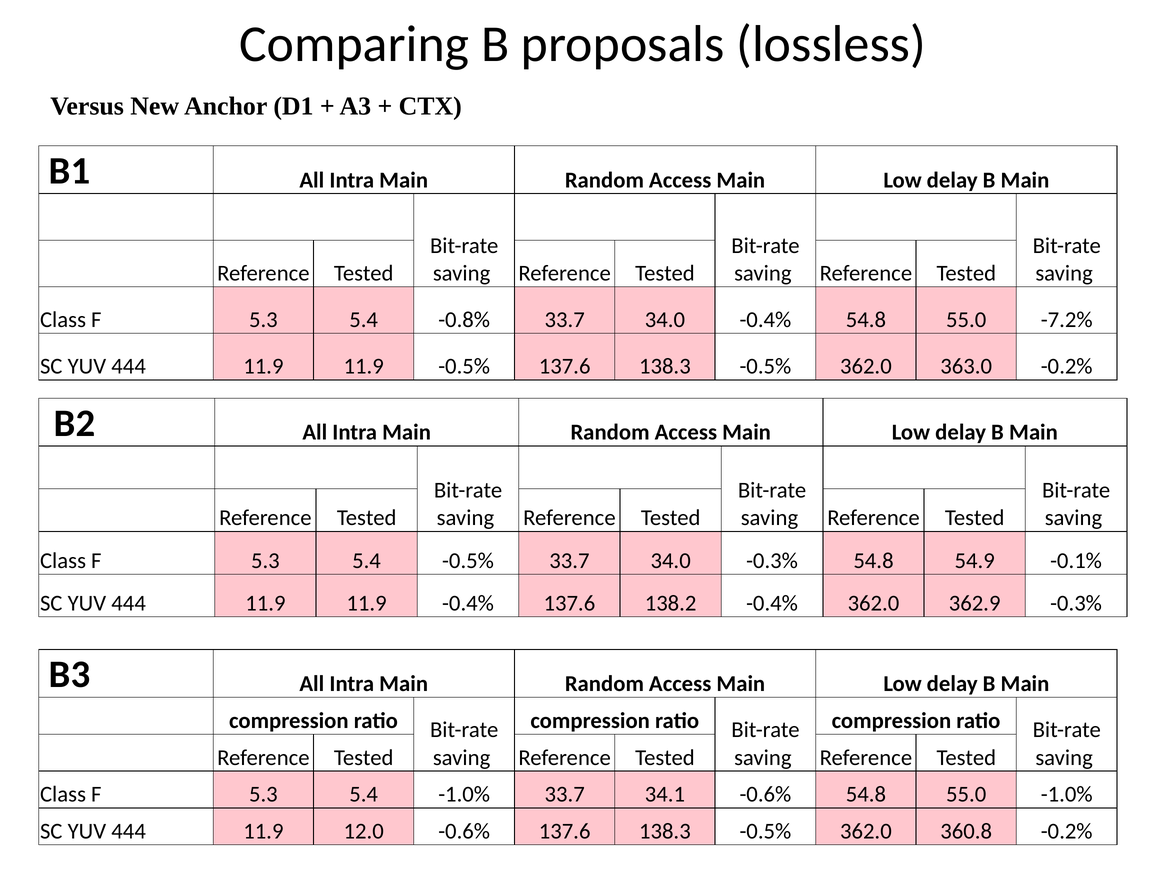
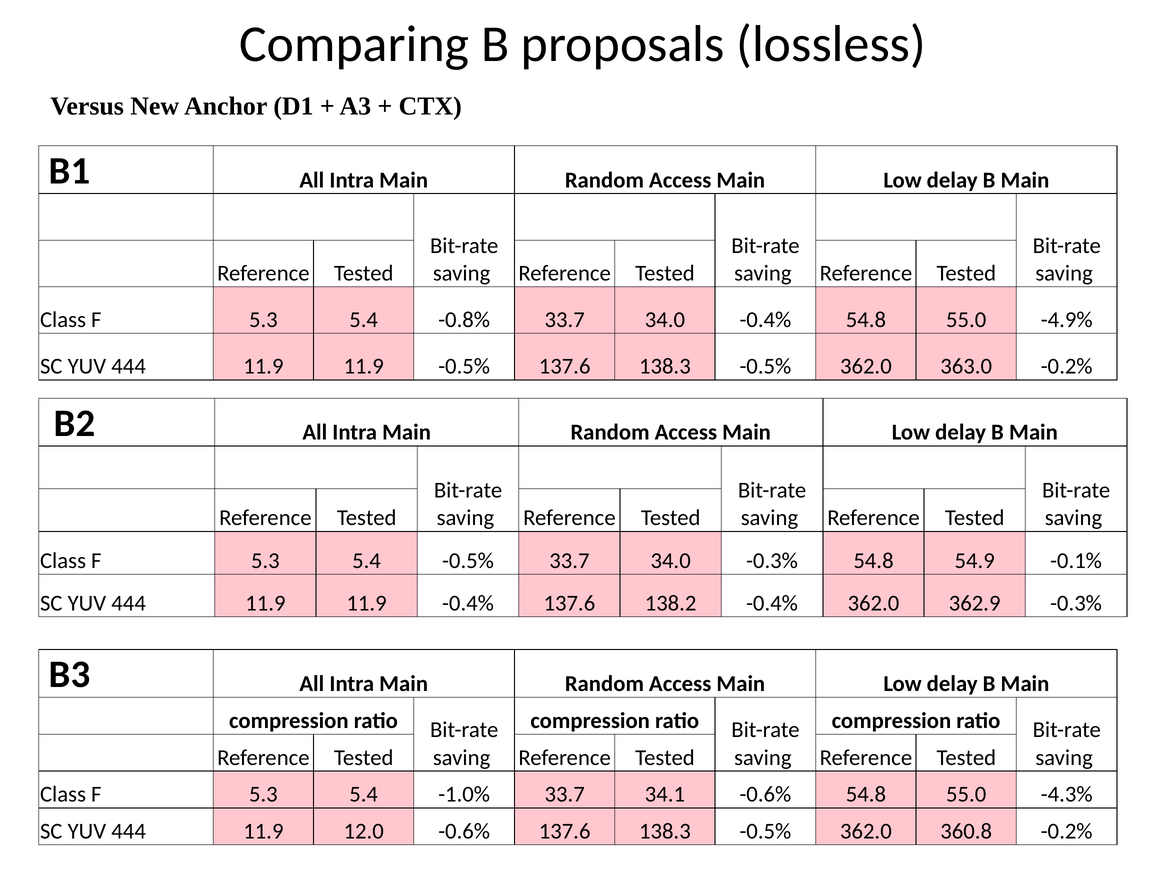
-7.2%: -7.2% -> -4.9%
55.0 -1.0%: -1.0% -> -4.3%
